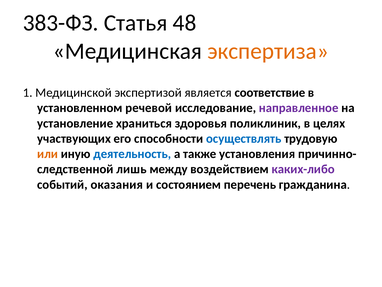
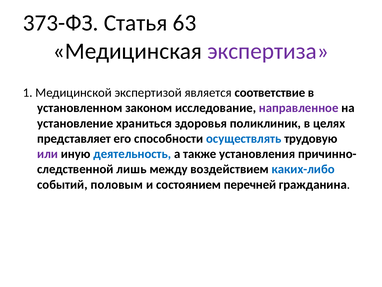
383-ФЗ: 383-ФЗ -> 373-ФЗ
48: 48 -> 63
экспертиза colour: orange -> purple
речевой: речевой -> законом
участвующих: участвующих -> представляет
или colour: orange -> purple
каких-либо colour: purple -> blue
оказания: оказания -> половым
перечень: перечень -> перечней
